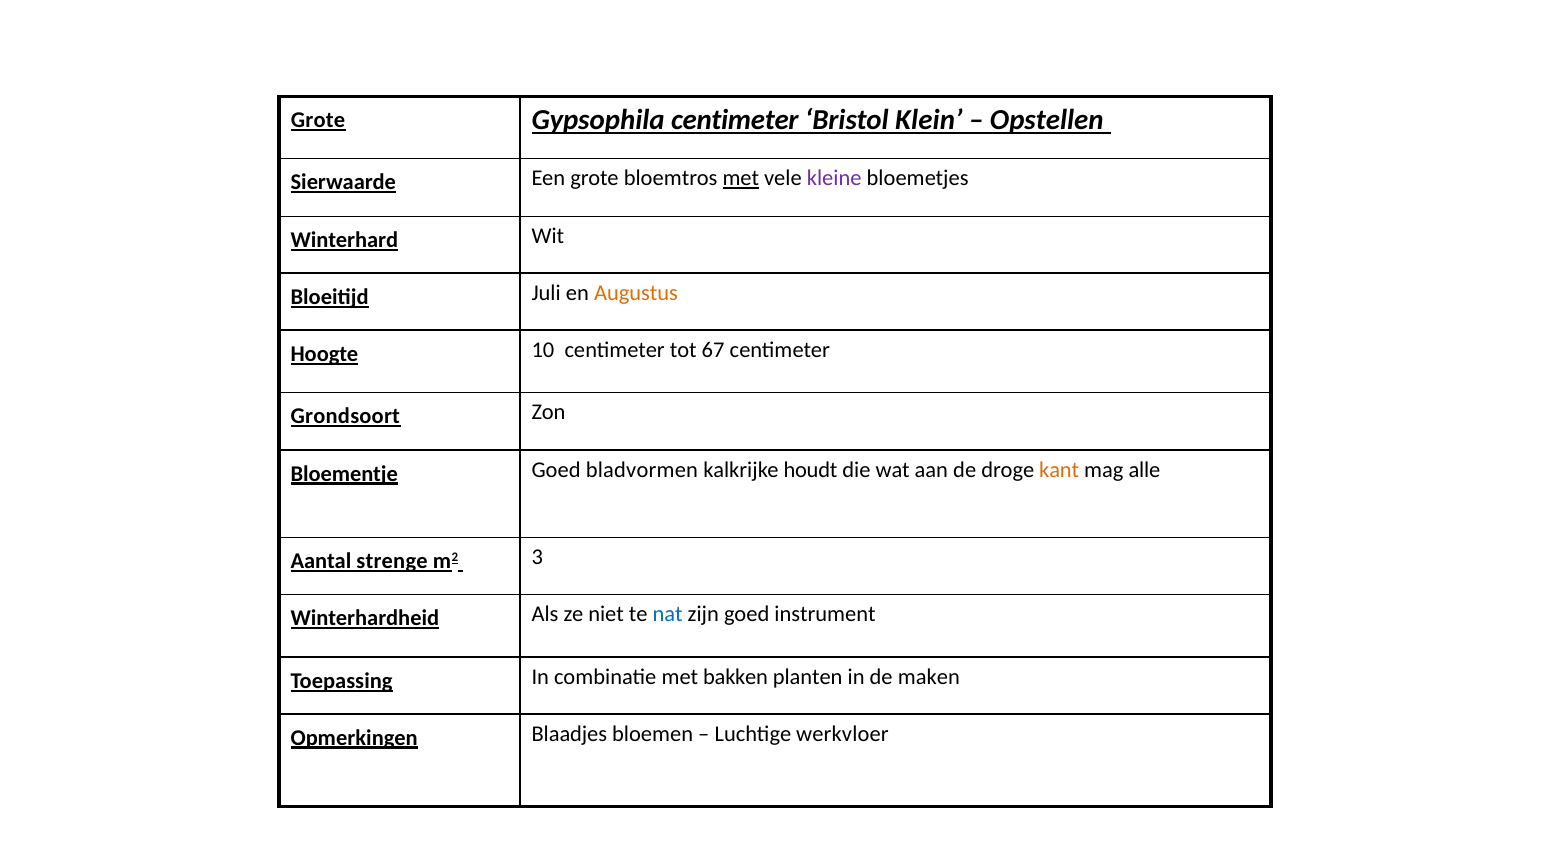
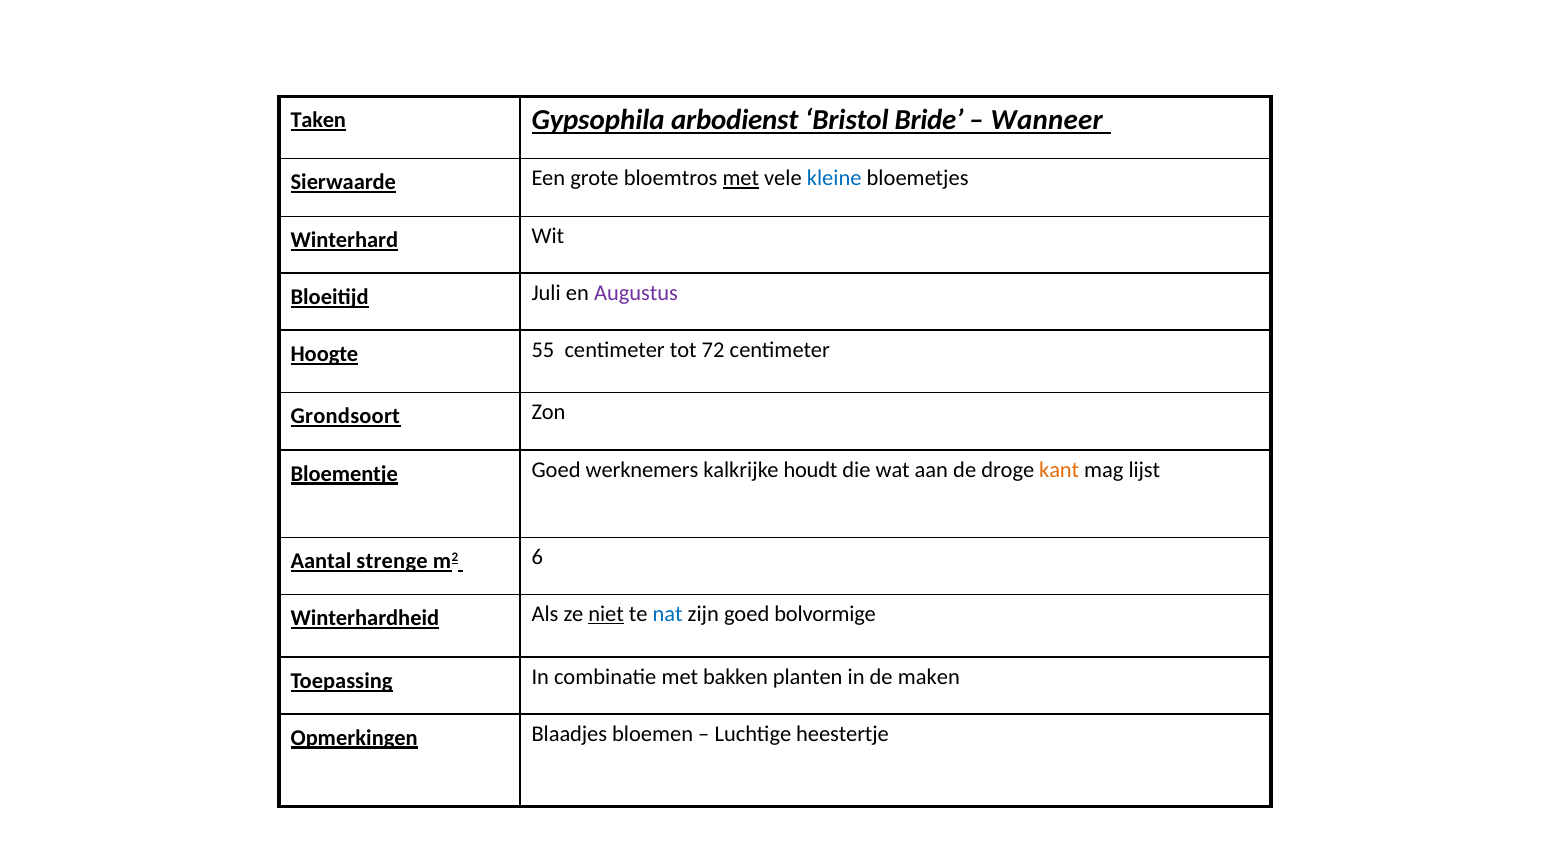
Grote at (318, 120): Grote -> Taken
Gypsophila centimeter: centimeter -> arbodienst
Klein: Klein -> Bride
Opstellen: Opstellen -> Wanneer
kleine colour: purple -> blue
Augustus colour: orange -> purple
10: 10 -> 55
67: 67 -> 72
bladvormen: bladvormen -> werknemers
alle: alle -> lijst
3: 3 -> 6
niet underline: none -> present
instrument: instrument -> bolvormige
werkvloer: werkvloer -> heestertje
